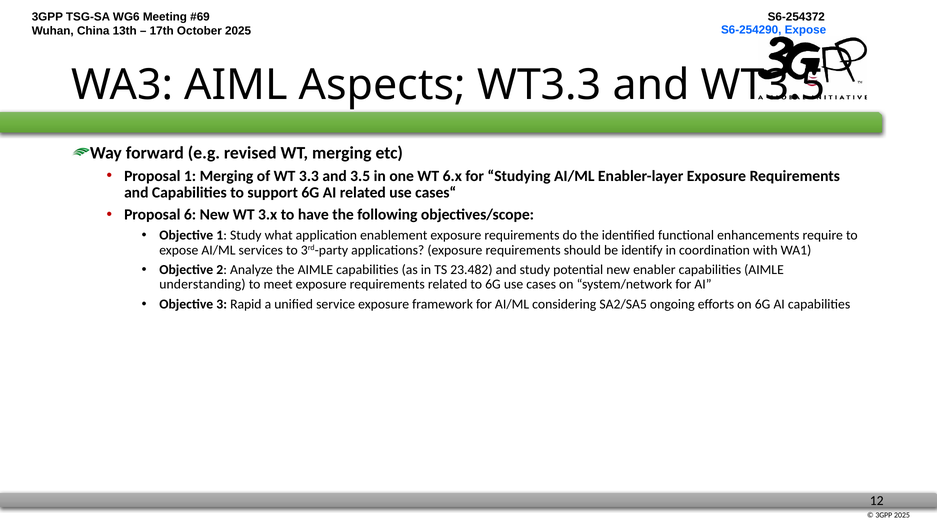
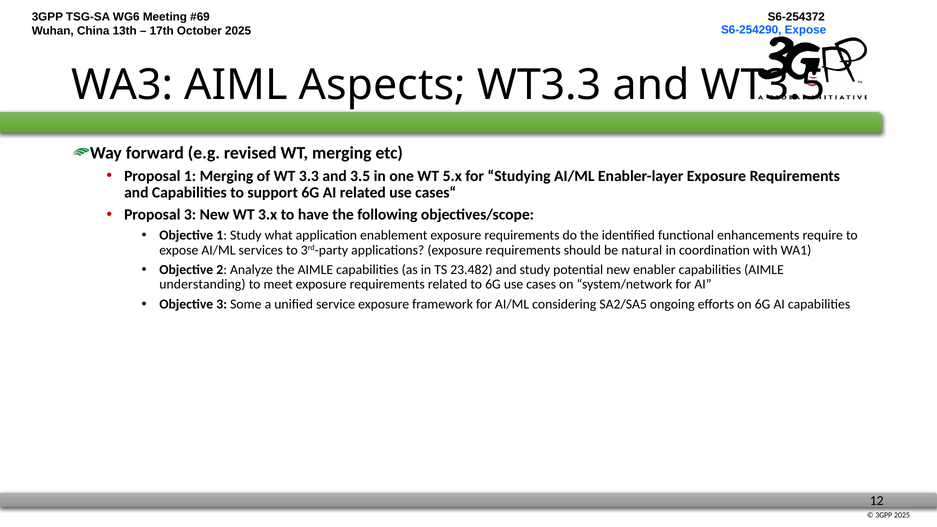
6.x: 6.x -> 5.x
Proposal 6: 6 -> 3
identify: identify -> natural
Rapid: Rapid -> Some
